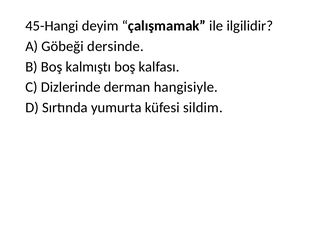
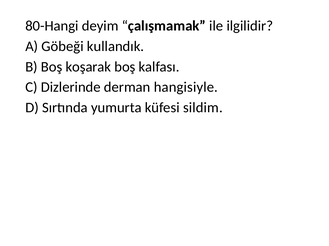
45-Hangi: 45-Hangi -> 80-Hangi
dersinde: dersinde -> kullandık
kalmıştı: kalmıştı -> koşarak
